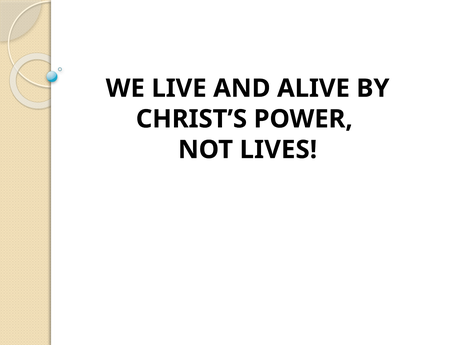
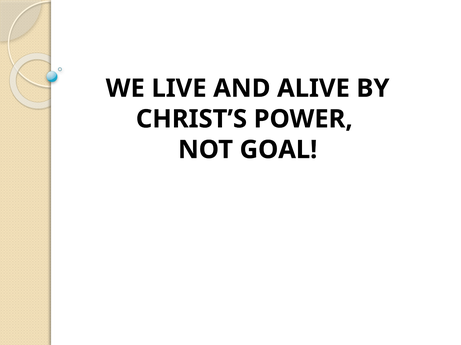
LIVES: LIVES -> GOAL
